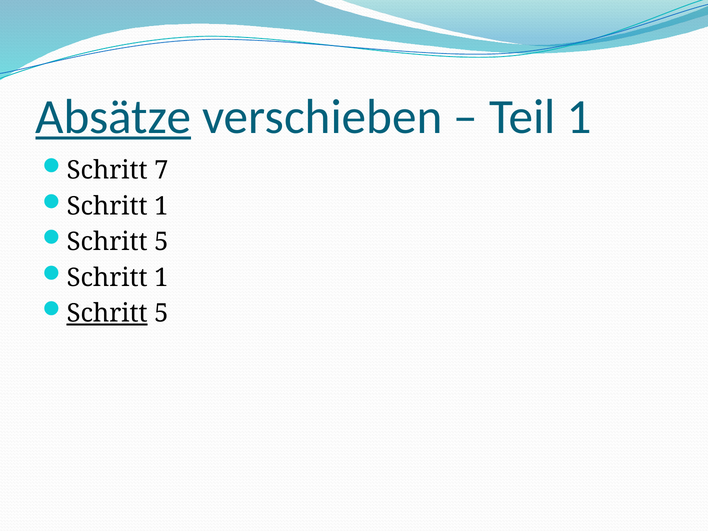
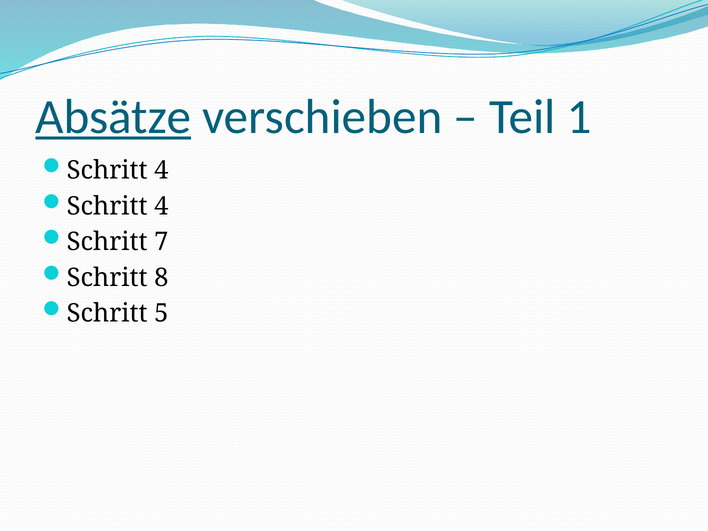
7 at (161, 170): 7 -> 4
1 at (161, 206): 1 -> 4
5 at (161, 242): 5 -> 7
1 at (161, 278): 1 -> 8
Schritt at (107, 314) underline: present -> none
